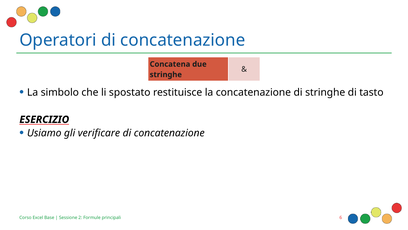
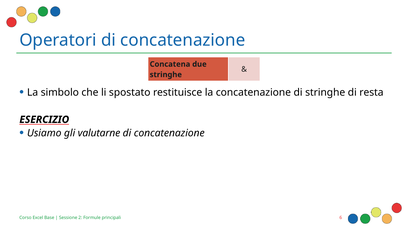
tasto: tasto -> resta
verificare: verificare -> valutarne
